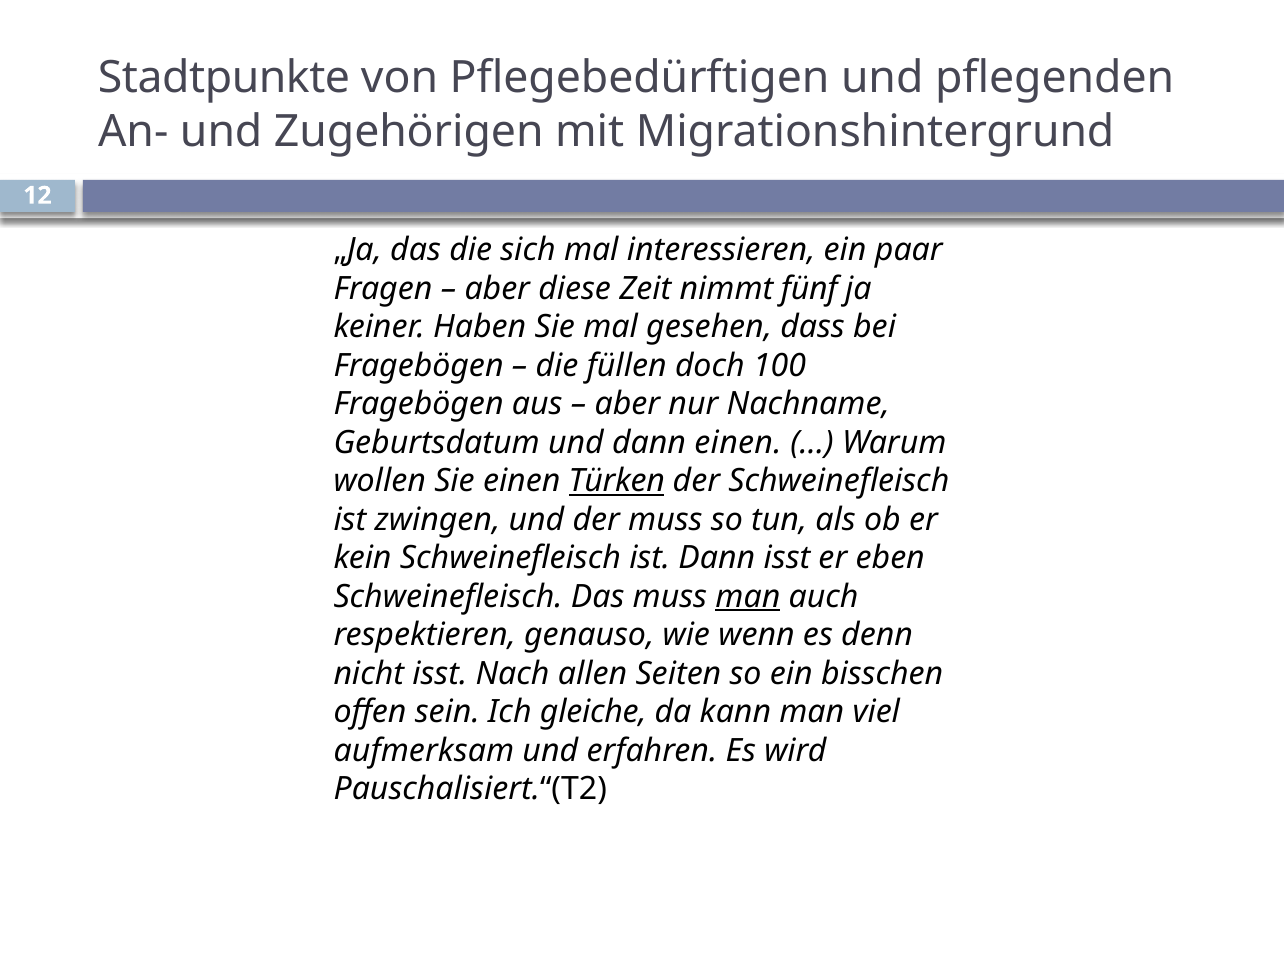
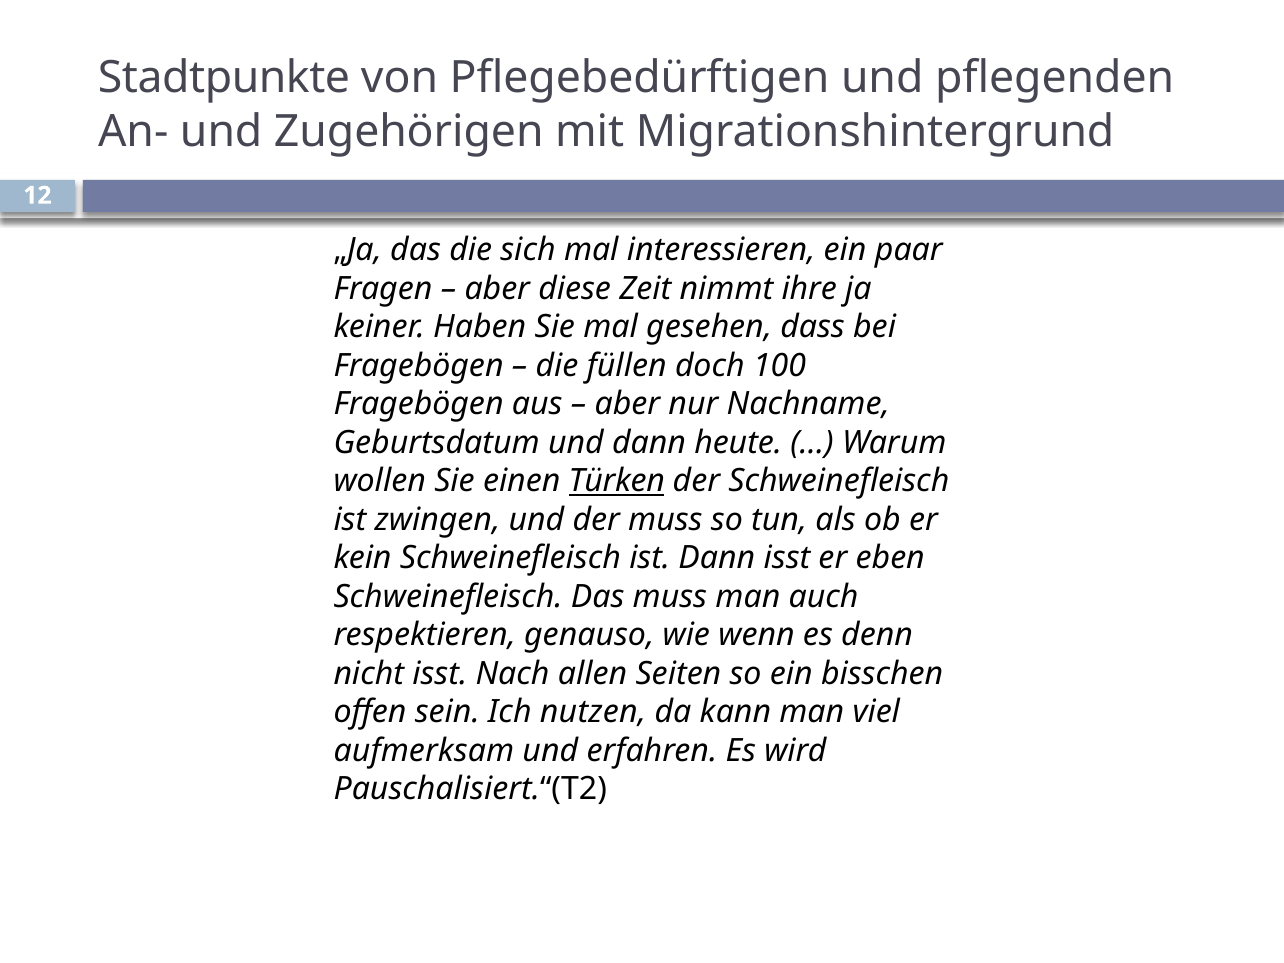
fünf: fünf -> ihre
dann einen: einen -> heute
man at (748, 597) underline: present -> none
gleiche: gleiche -> nutzen
